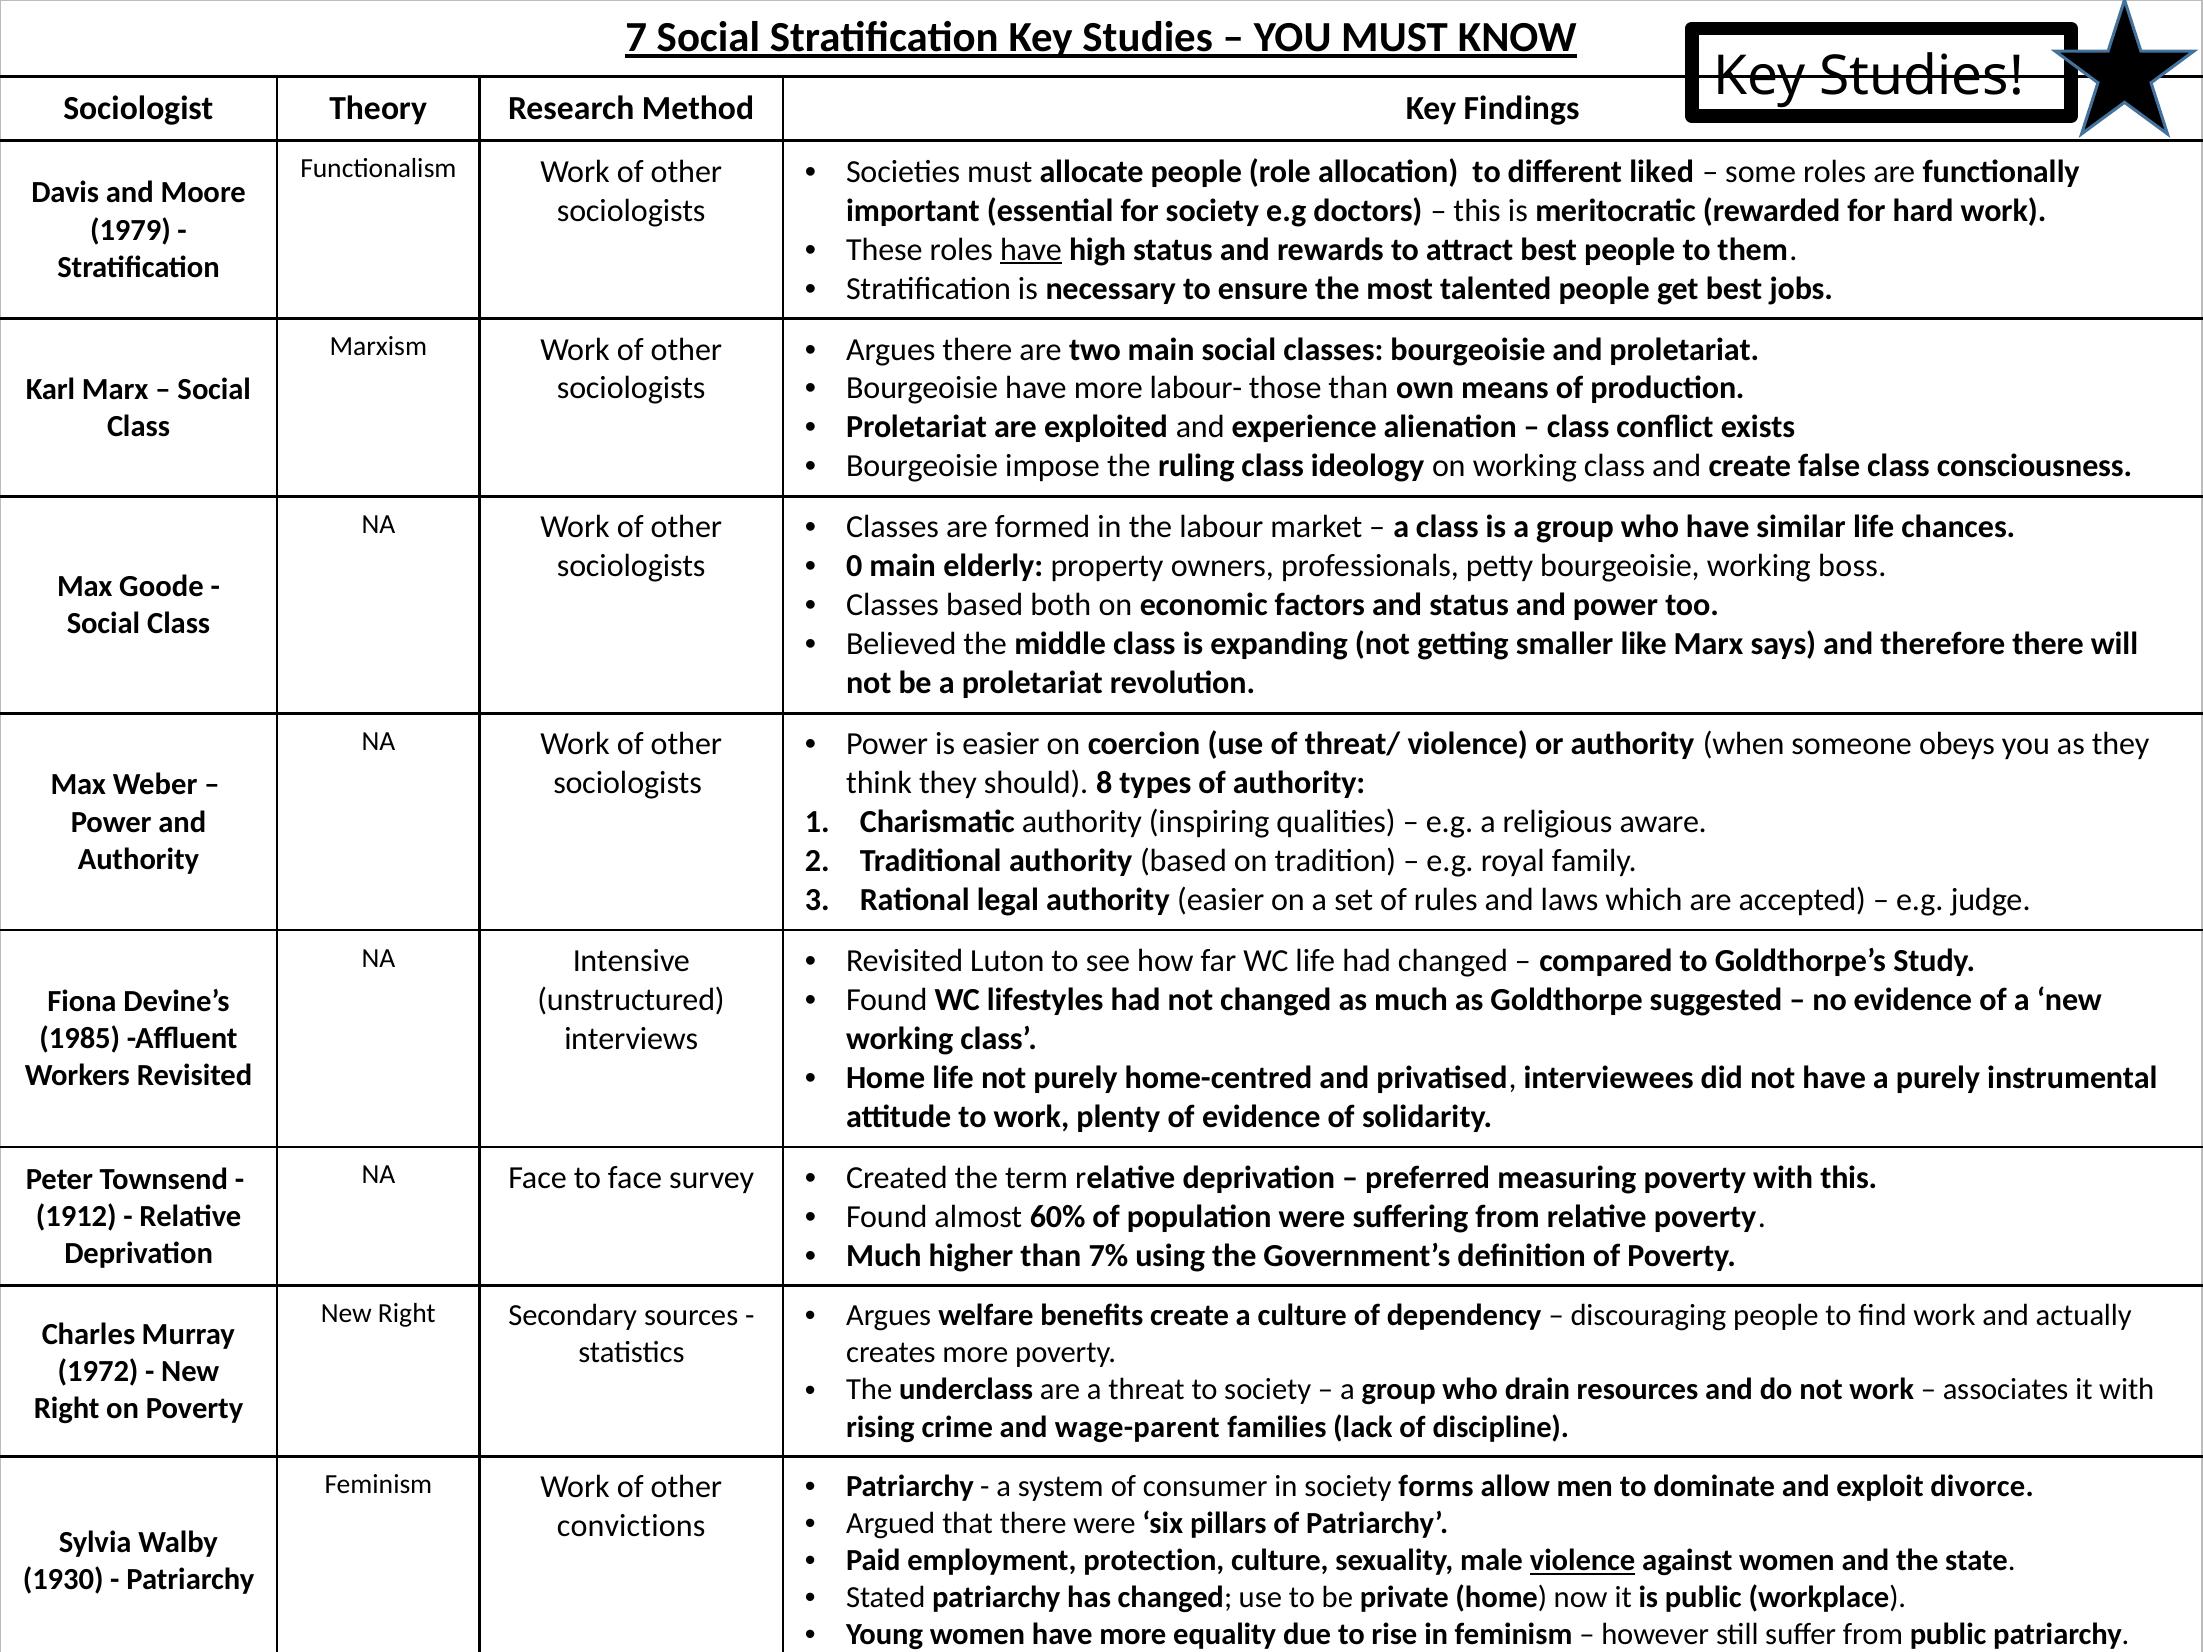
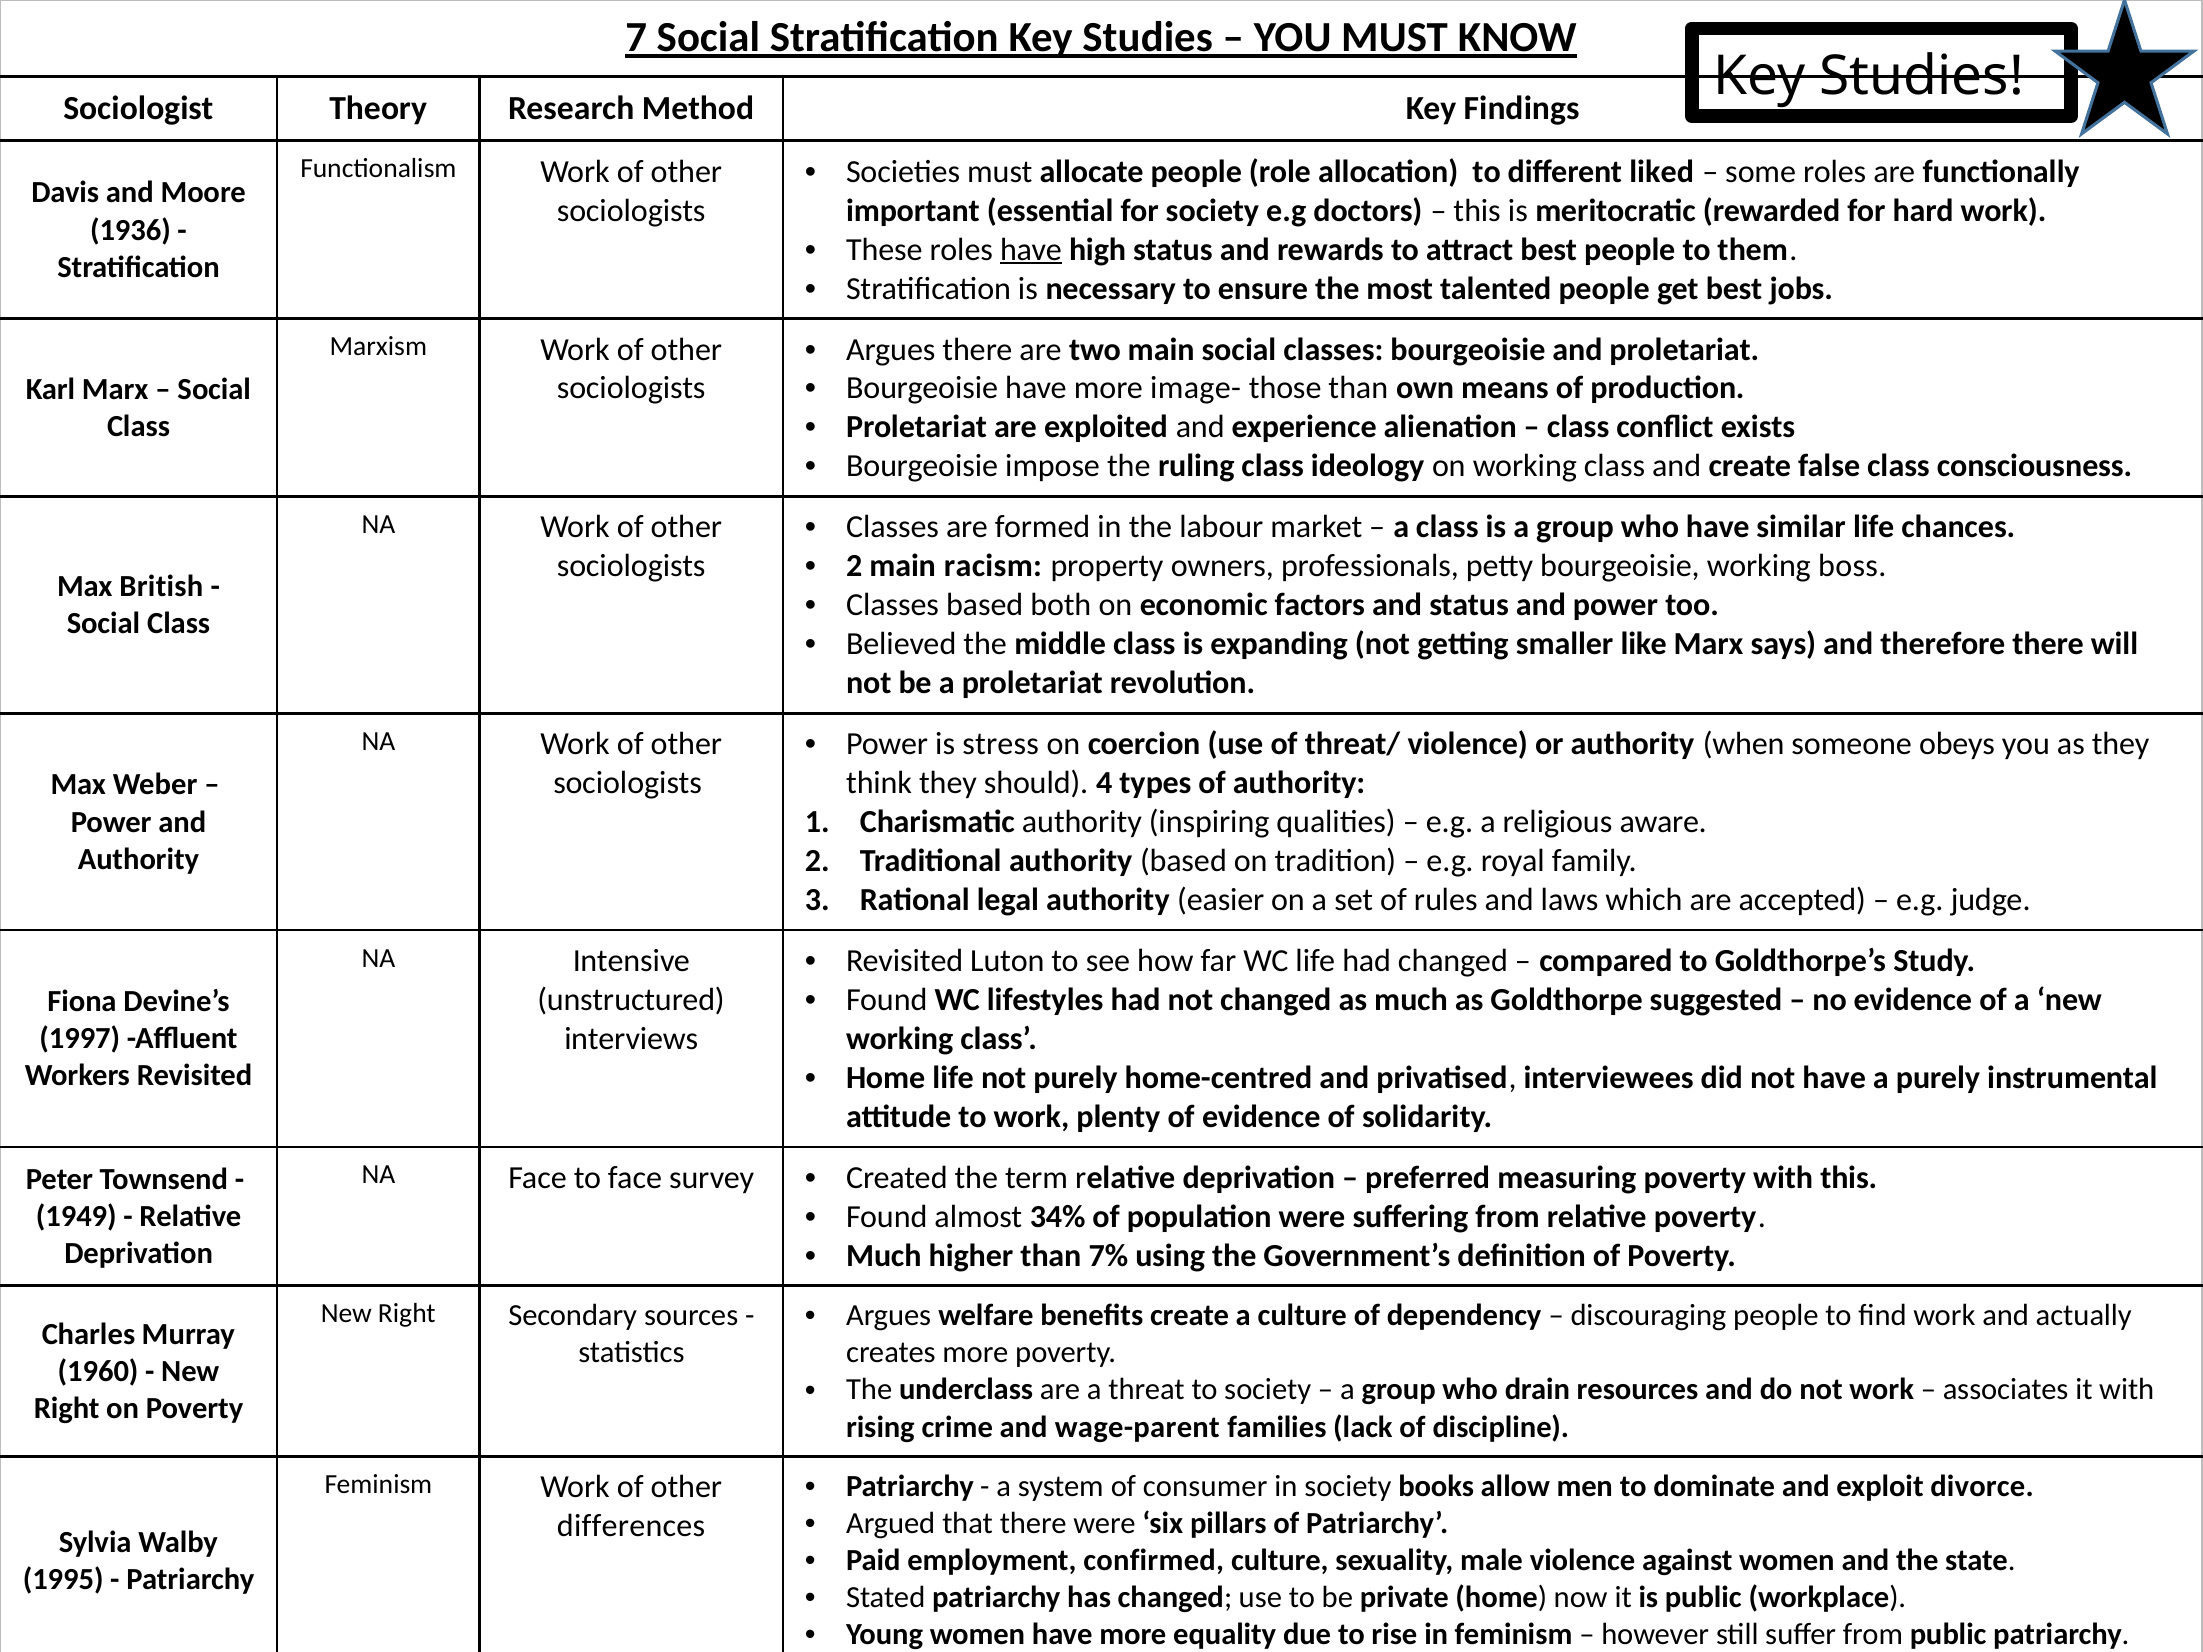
1979: 1979 -> 1936
labour-: labour- -> image-
0 at (854, 566): 0 -> 2
elderly: elderly -> racism
Goode: Goode -> British
is easier: easier -> stress
8: 8 -> 4
1985: 1985 -> 1997
60%: 60% -> 34%
1912: 1912 -> 1949
1972: 1972 -> 1960
forms: forms -> books
convictions: convictions -> differences
protection: protection -> confirmed
violence at (1583, 1561) underline: present -> none
1930: 1930 -> 1995
